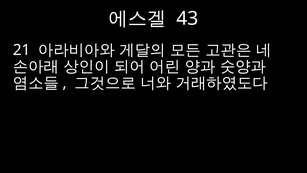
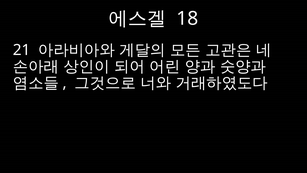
43: 43 -> 18
